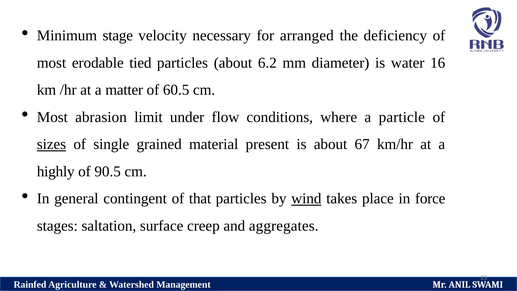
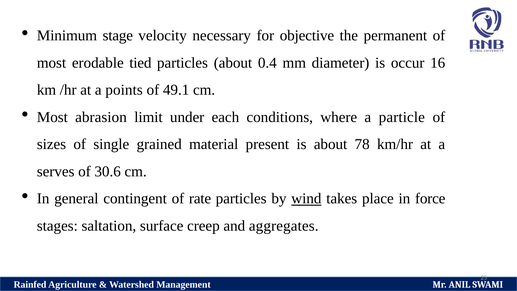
arranged: arranged -> objective
deficiency: deficiency -> permanent
6.2: 6.2 -> 0.4
water: water -> occur
matter: matter -> points
60.5: 60.5 -> 49.1
flow: flow -> each
sizes underline: present -> none
67: 67 -> 78
highly: highly -> serves
90.5: 90.5 -> 30.6
that: that -> rate
